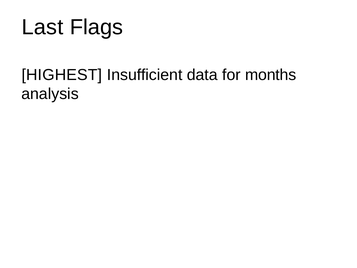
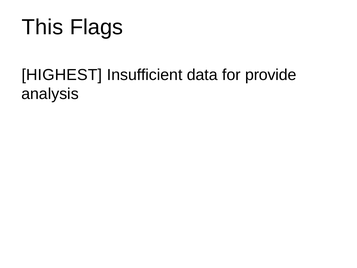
Last: Last -> This
months: months -> provide
